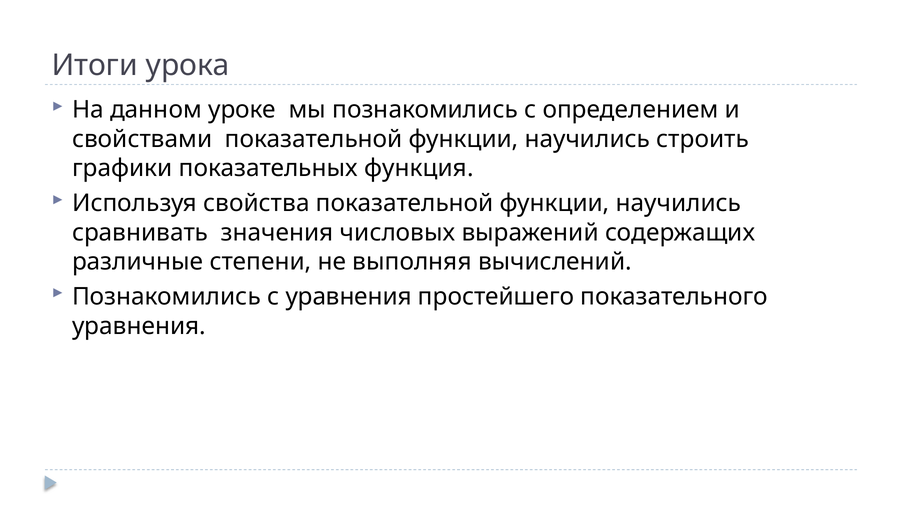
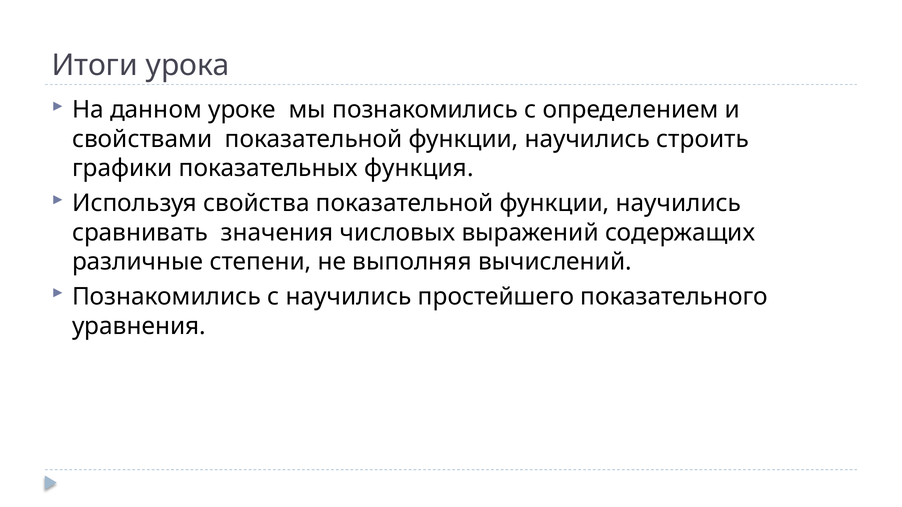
с уравнения: уравнения -> научились
